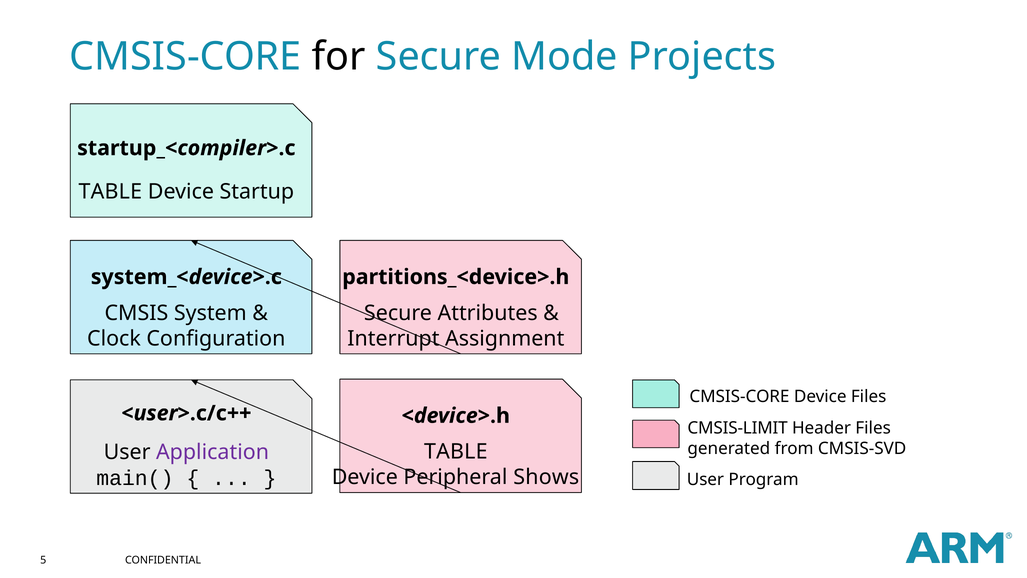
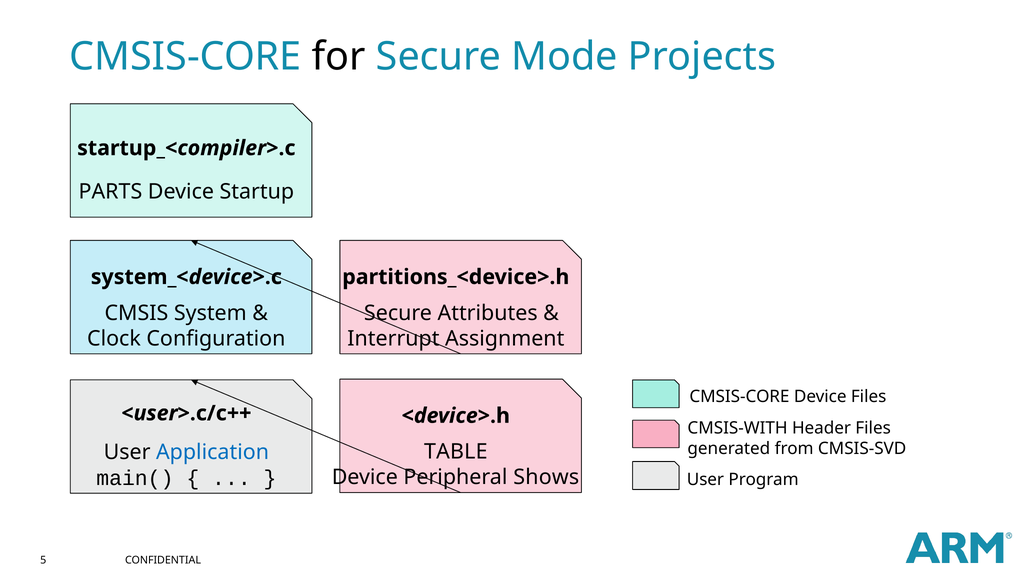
TABLE at (110, 192): TABLE -> PARTS
CMSIS-LIMIT: CMSIS-LIMIT -> CMSIS-WITH
Application colour: purple -> blue
